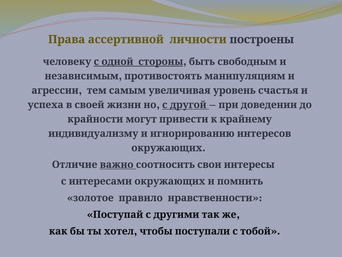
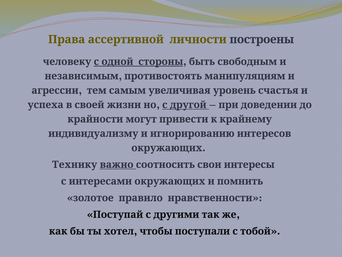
Отличие: Отличие -> Технику
